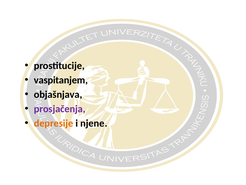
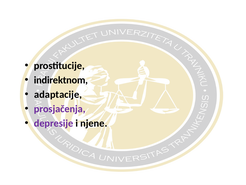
vaspitanjem: vaspitanjem -> indirektnom
objašnjava: objašnjava -> adaptacije
depresije colour: orange -> purple
